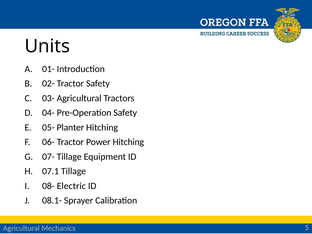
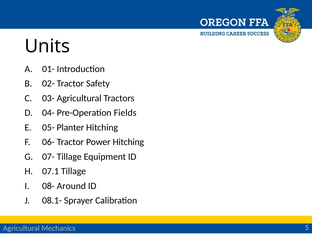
Pre-Operation Safety: Safety -> Fields
Electric: Electric -> Around
